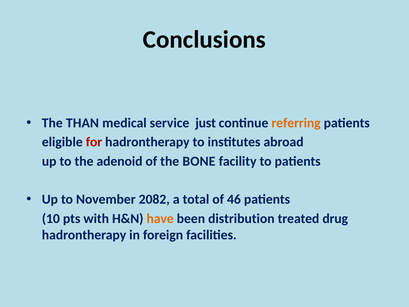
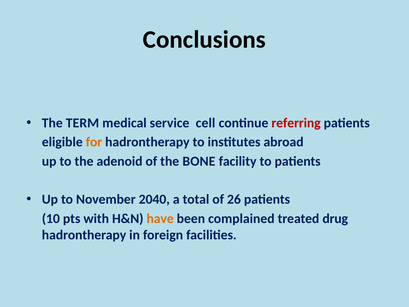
THAN: THAN -> TERM
just: just -> cell
referring colour: orange -> red
for colour: red -> orange
2082: 2082 -> 2040
46: 46 -> 26
distribution: distribution -> complained
